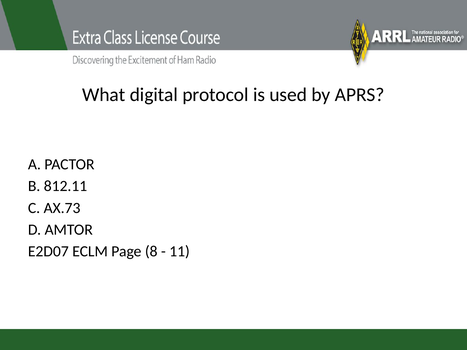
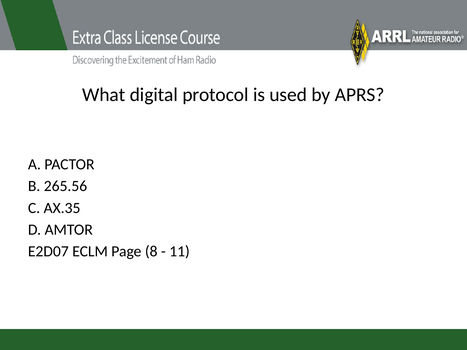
812.11: 812.11 -> 265.56
AX.73: AX.73 -> AX.35
